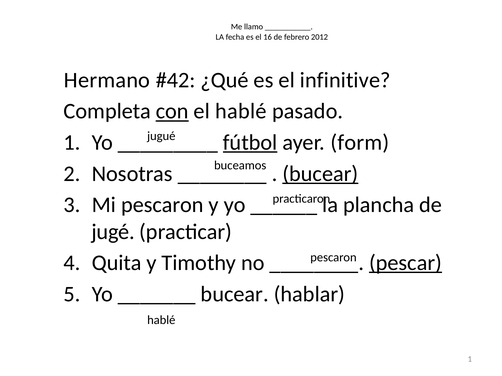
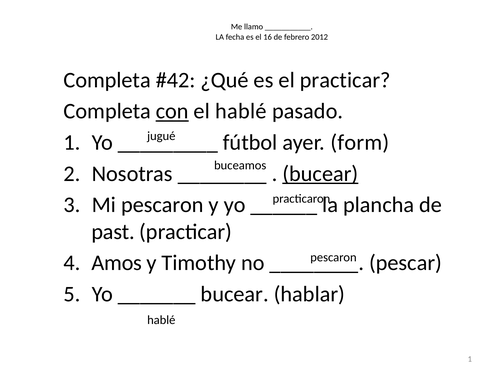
Hermano at (107, 80): Hermano -> Completa
el infinitive: infinitive -> practicar
fútbol underline: present -> none
jugé: jugé -> past
Quita: Quita -> Amos
pescar underline: present -> none
